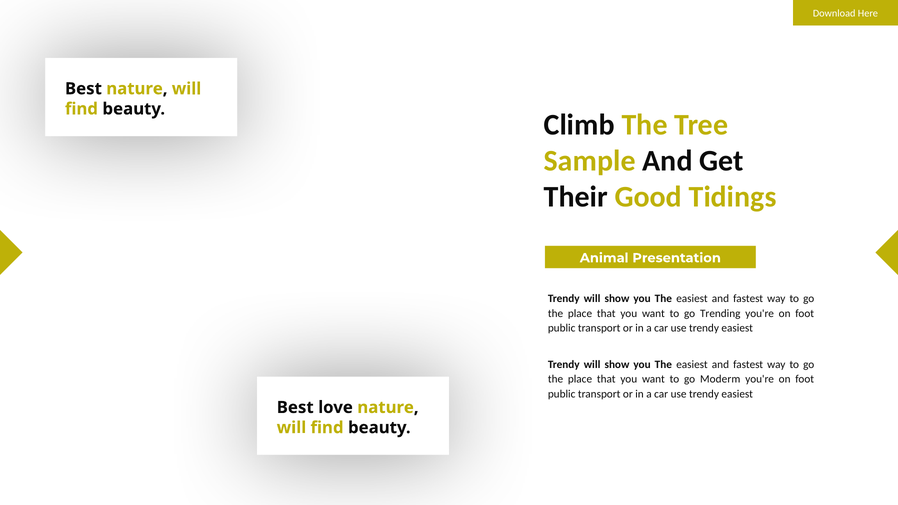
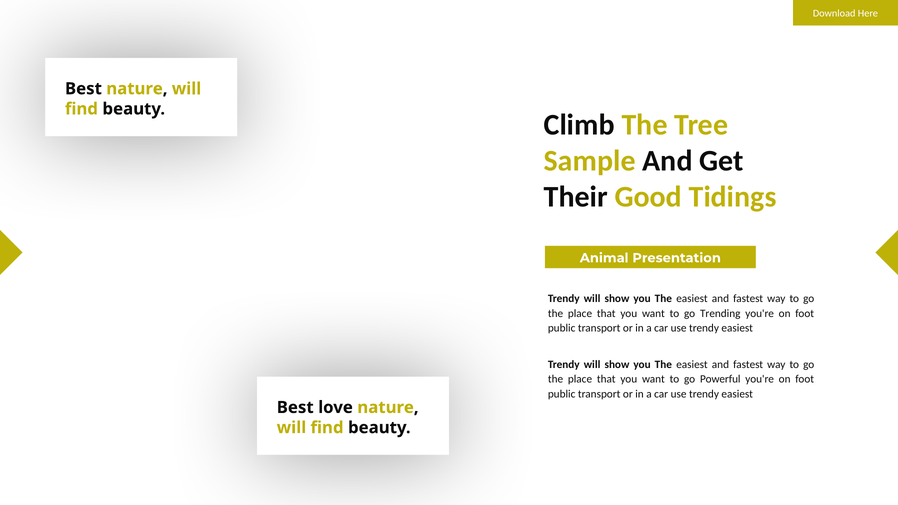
Moderm: Moderm -> Powerful
